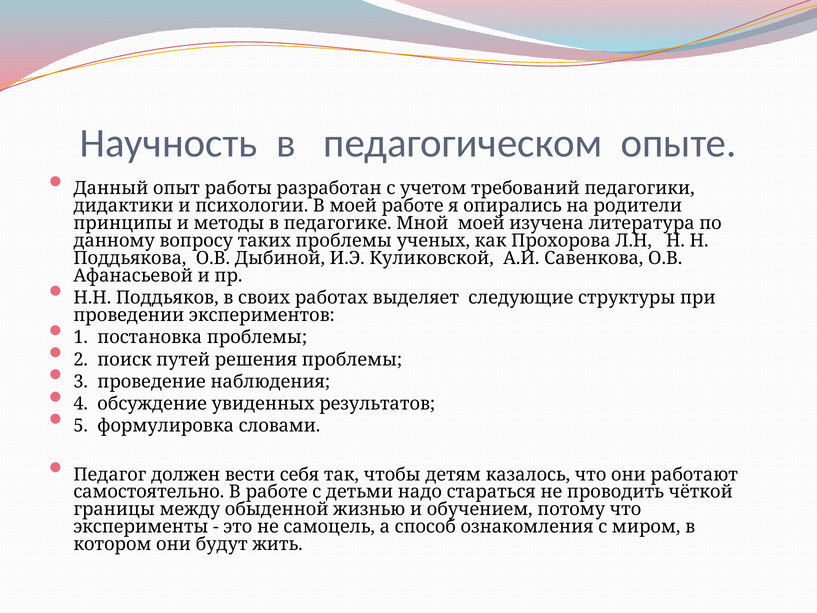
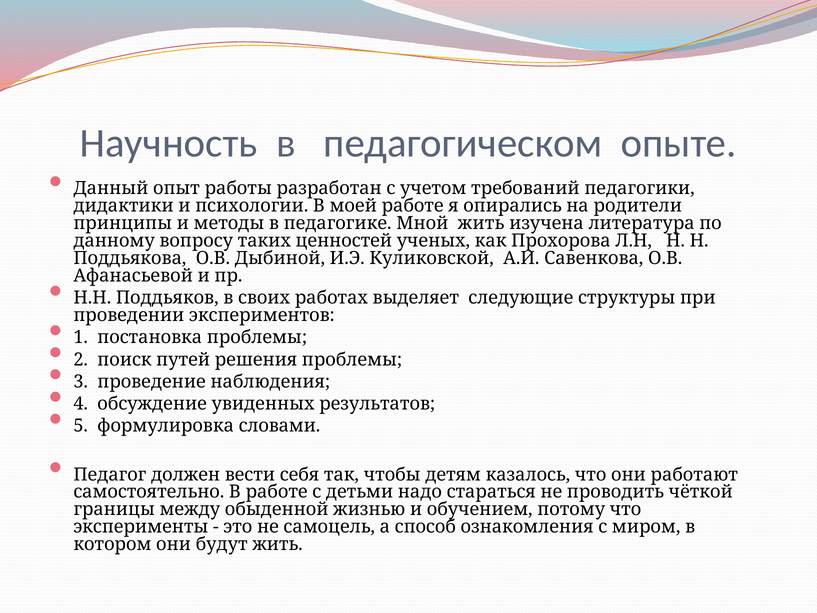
Мной моей: моей -> жить
таких проблемы: проблемы -> ценностей
